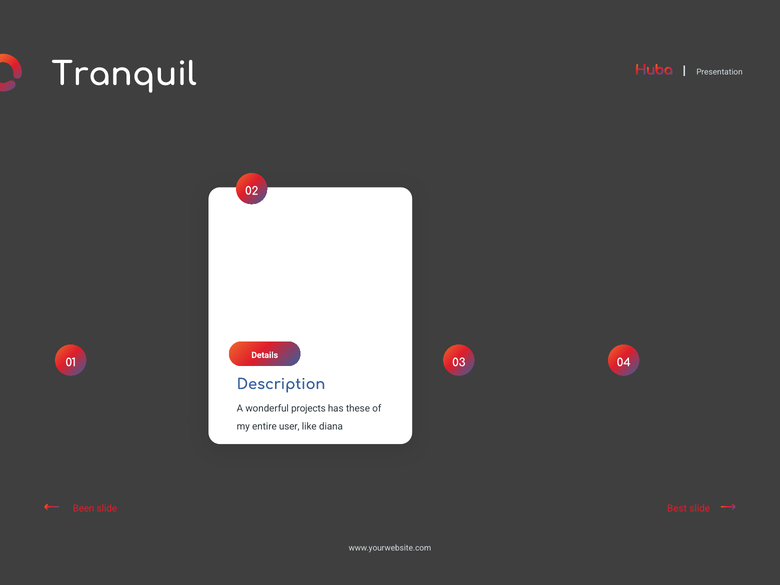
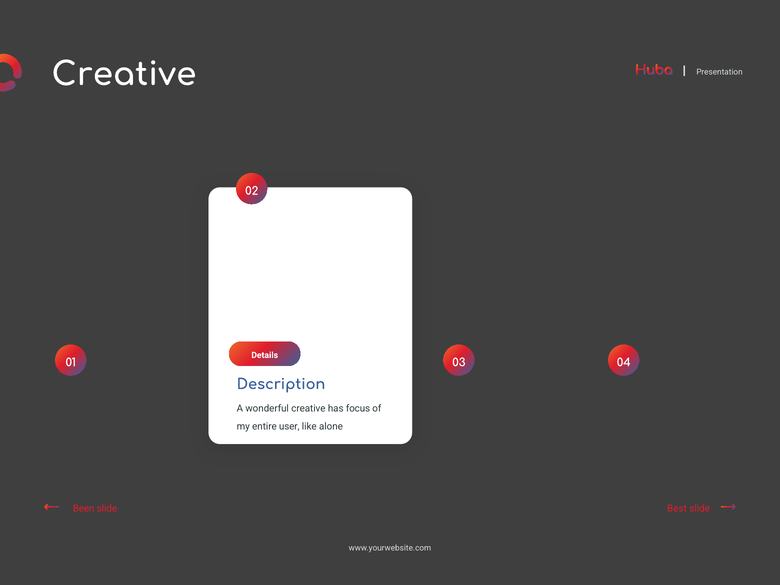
Tranquil at (124, 74): Tranquil -> Creative
wonderful projects: projects -> creative
these: these -> focus
diana: diana -> alone
